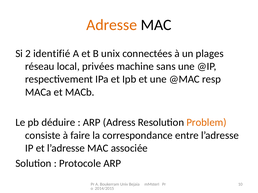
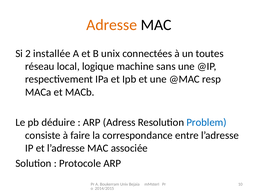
identifié: identifié -> installée
plages: plages -> toutes
privées: privées -> logique
Problem colour: orange -> blue
